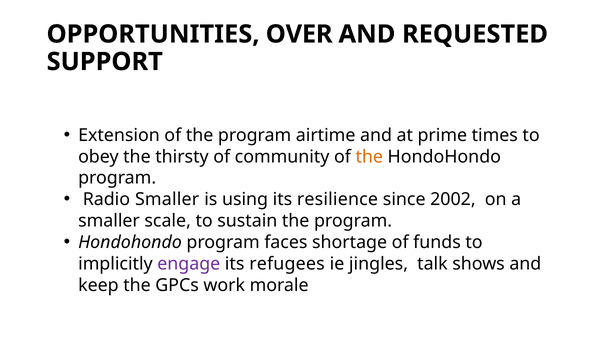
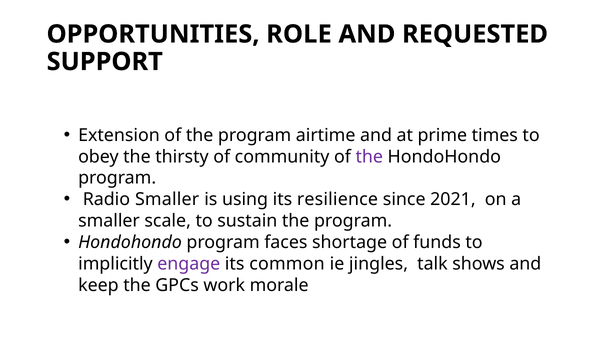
OVER: OVER -> ROLE
the at (369, 157) colour: orange -> purple
2002: 2002 -> 2021
refugees: refugees -> common
